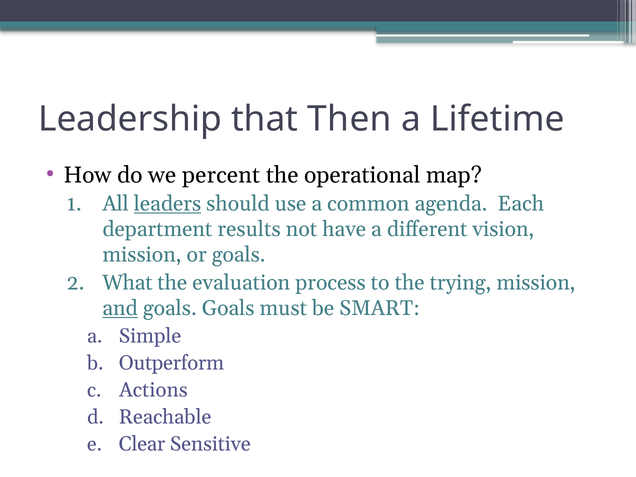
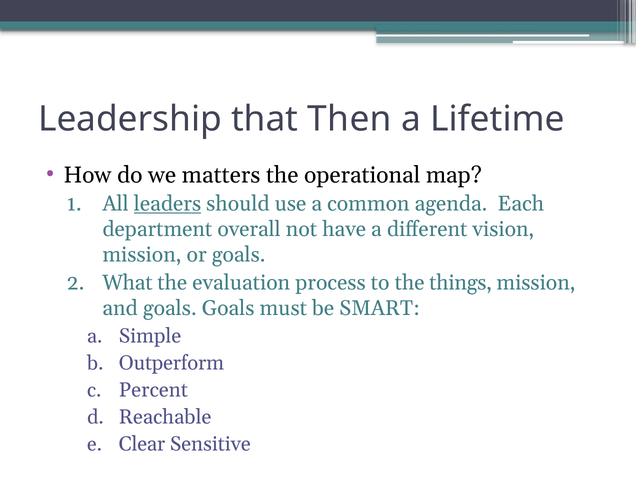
percent: percent -> matters
results: results -> overall
trying: trying -> things
and underline: present -> none
Actions: Actions -> Percent
